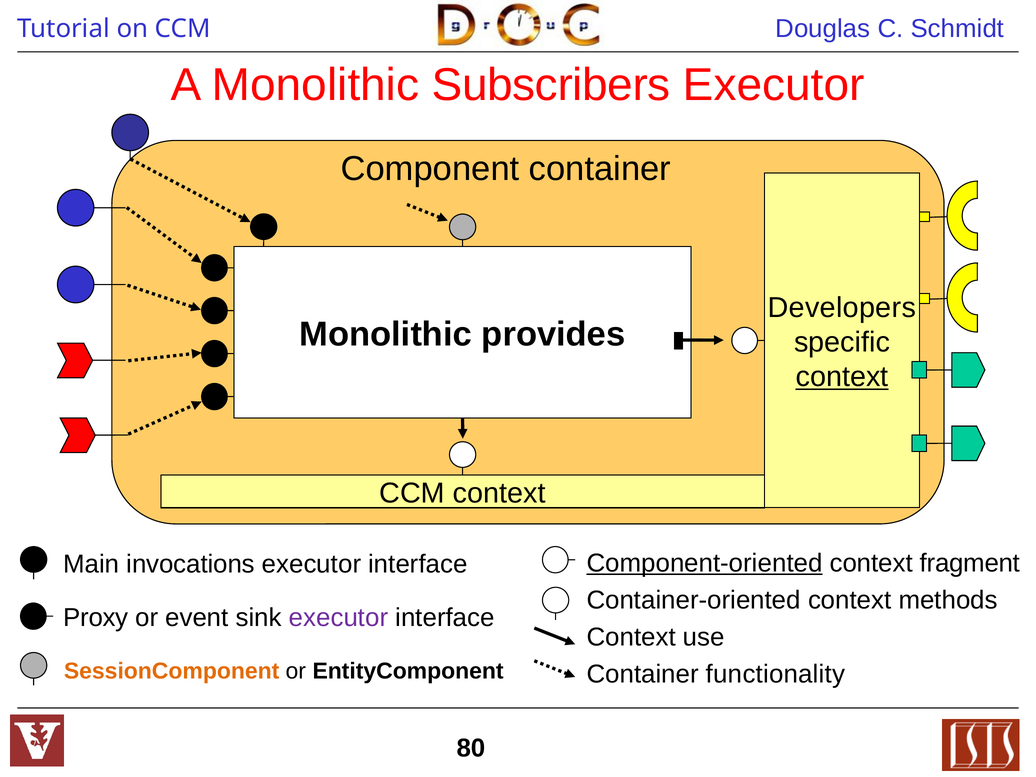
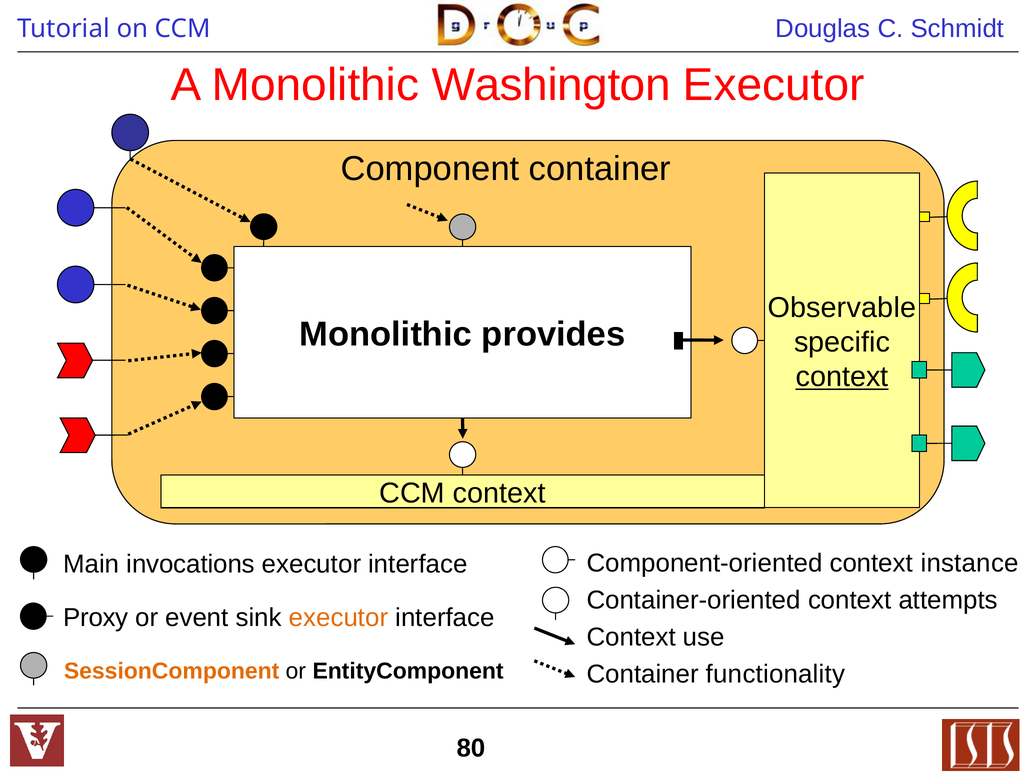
Subscribers: Subscribers -> Washington
Developers: Developers -> Observable
Component-oriented underline: present -> none
fragment: fragment -> instance
methods: methods -> attempts
executor at (339, 618) colour: purple -> orange
